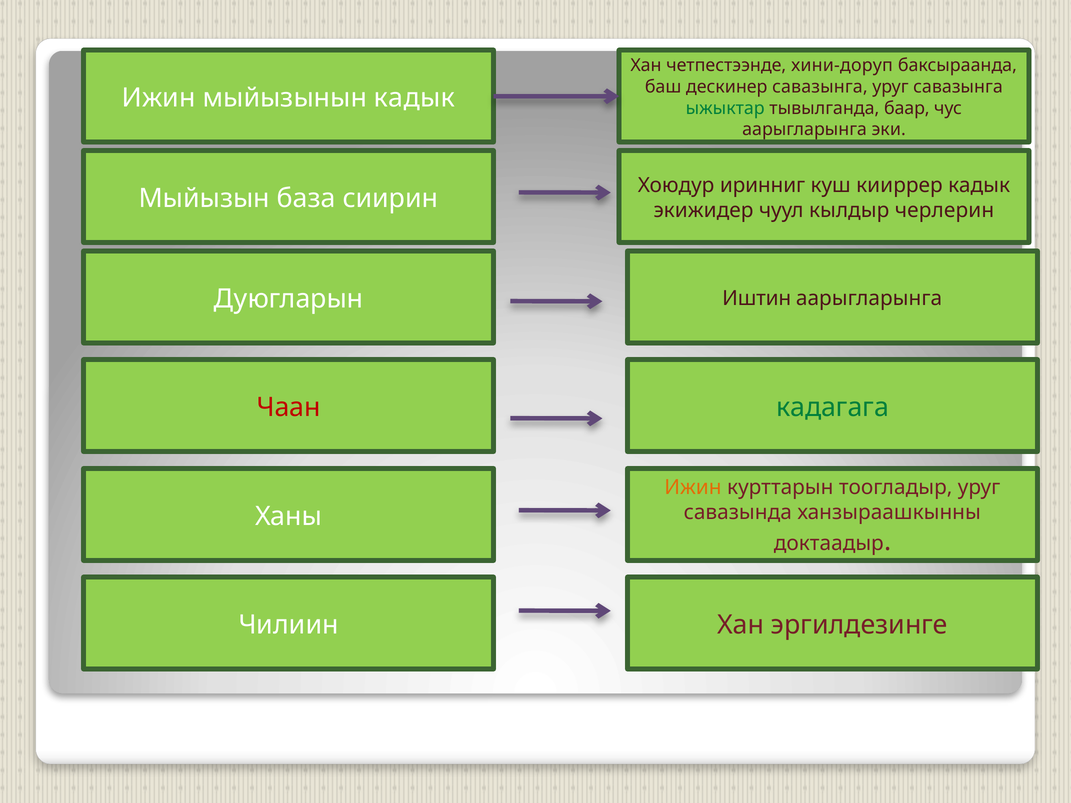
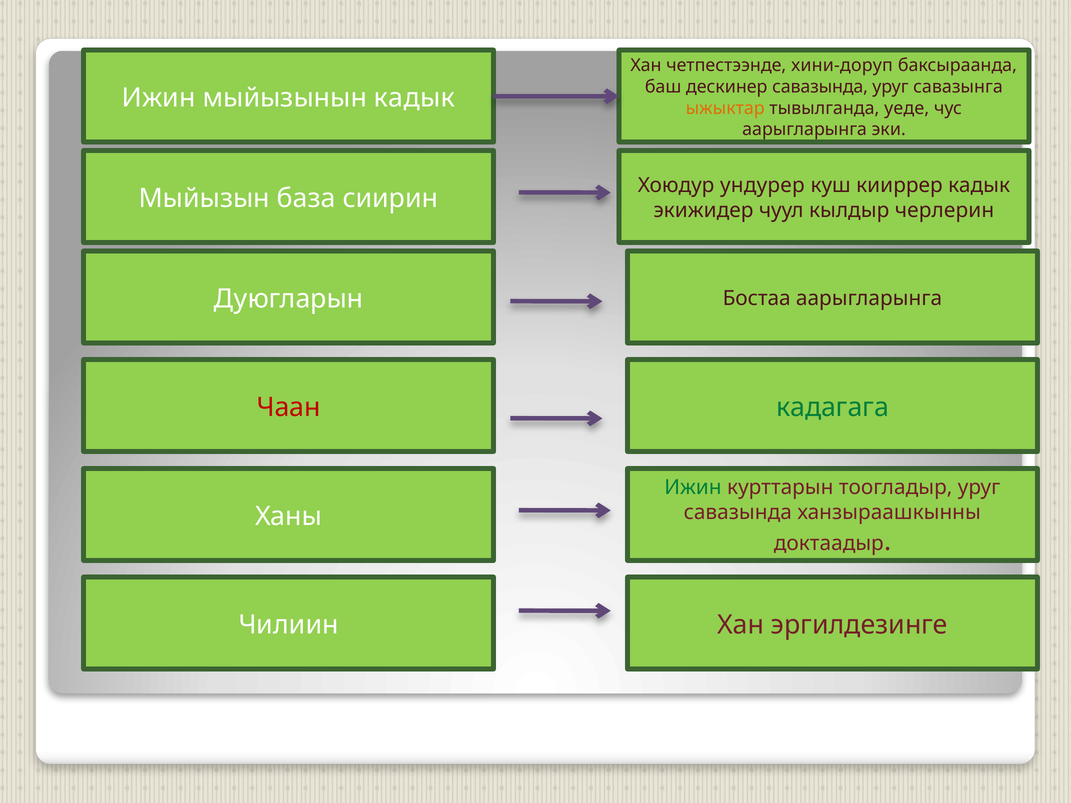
дескинер савазынга: савазынга -> савазында
ыжыктар colour: green -> orange
баар: баар -> уеде
иринниг: иринниг -> ундурер
Иштин: Иштин -> Бостаа
Ижин at (693, 487) colour: orange -> green
